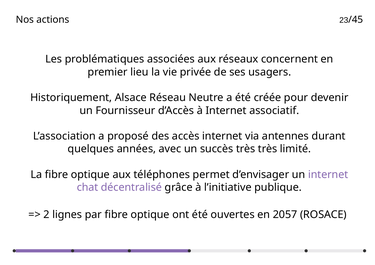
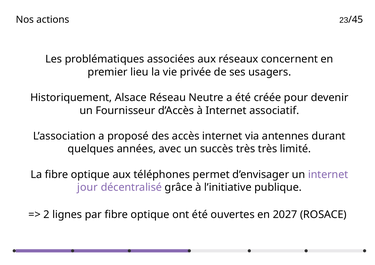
chat: chat -> jour
2057: 2057 -> 2027
